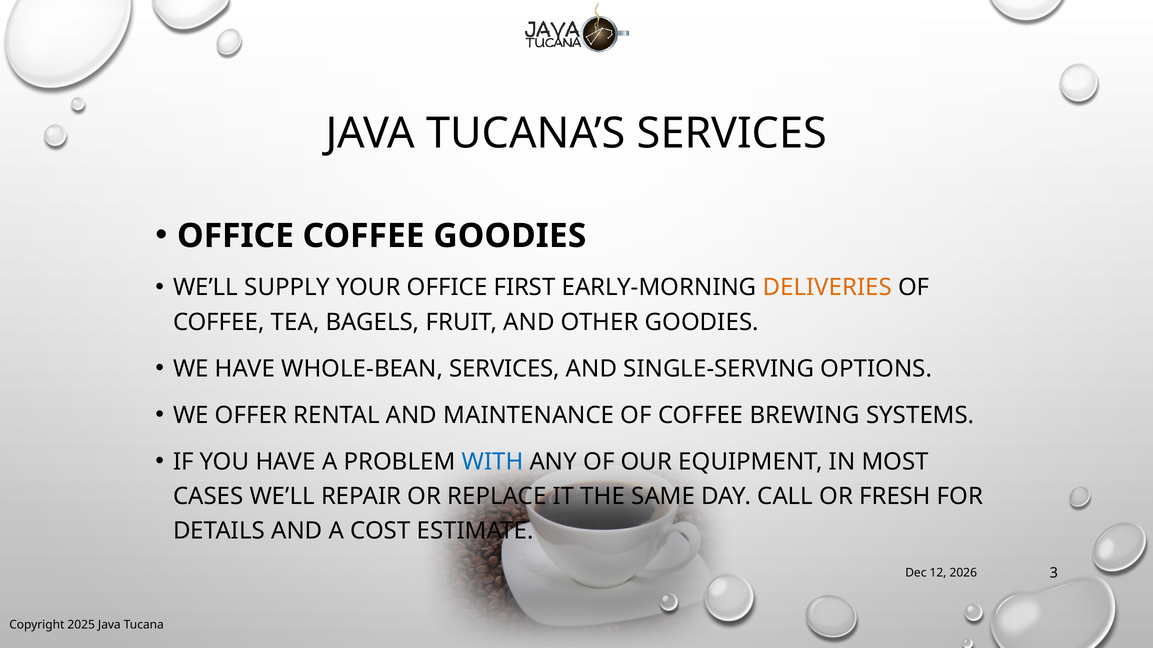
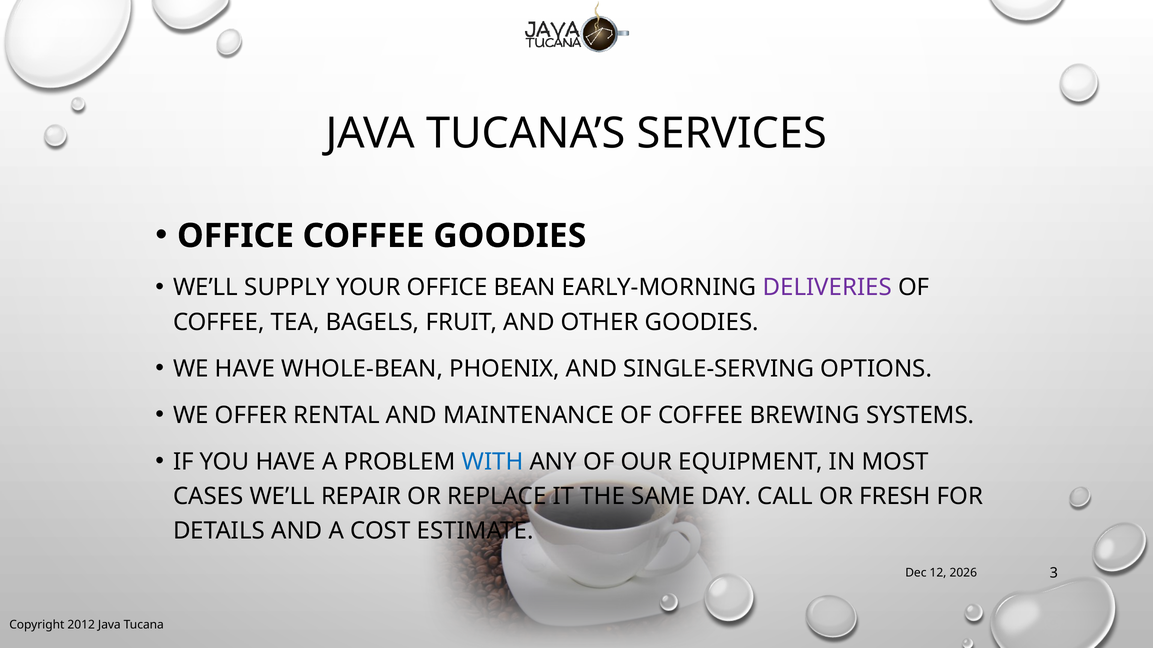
FIRST: FIRST -> BEAN
DELIVERIES colour: orange -> purple
WHOLE-BEAN SERVICES: SERVICES -> PHOENIX
2025: 2025 -> 2012
